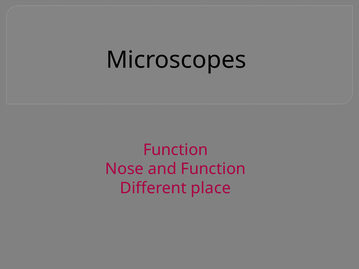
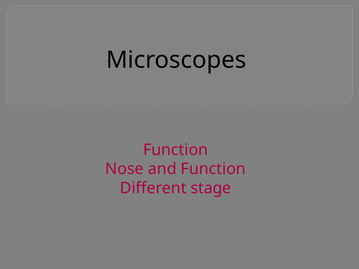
place: place -> stage
